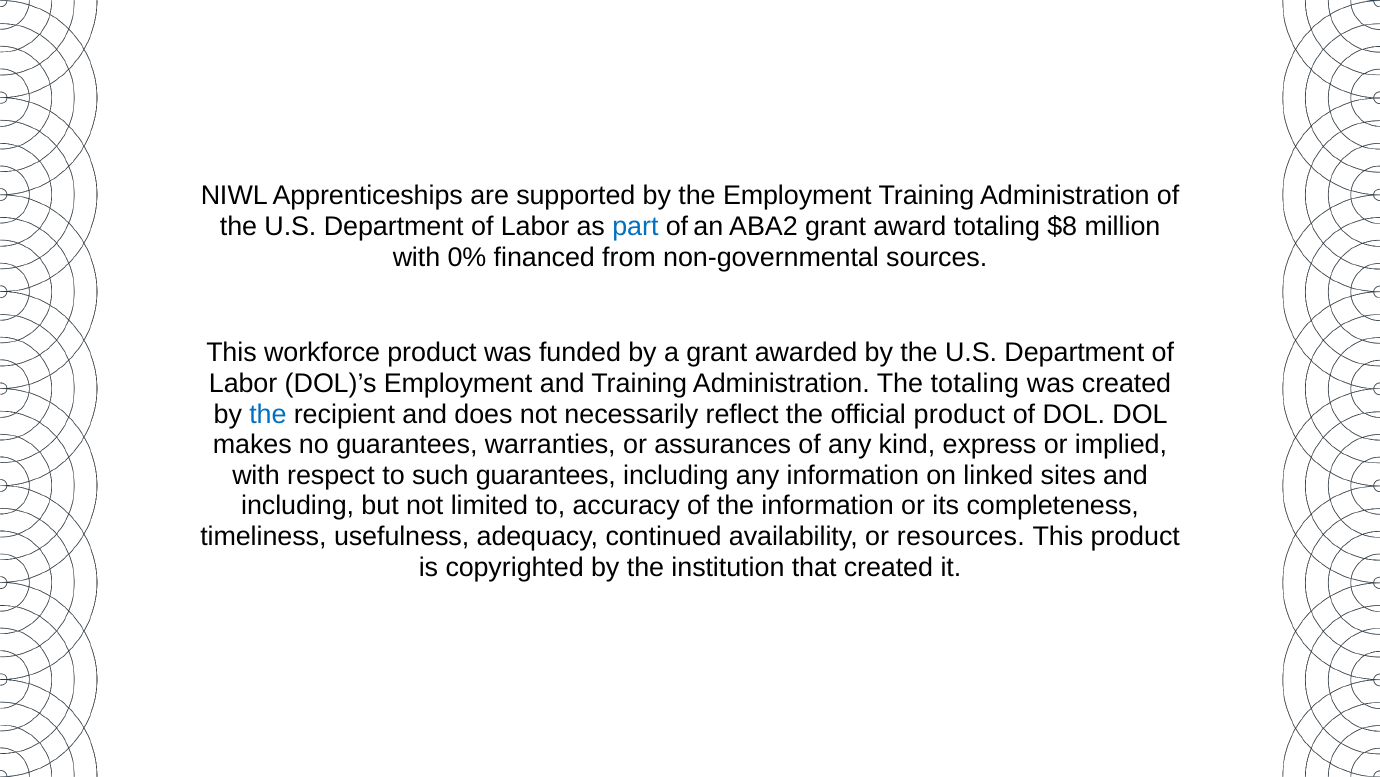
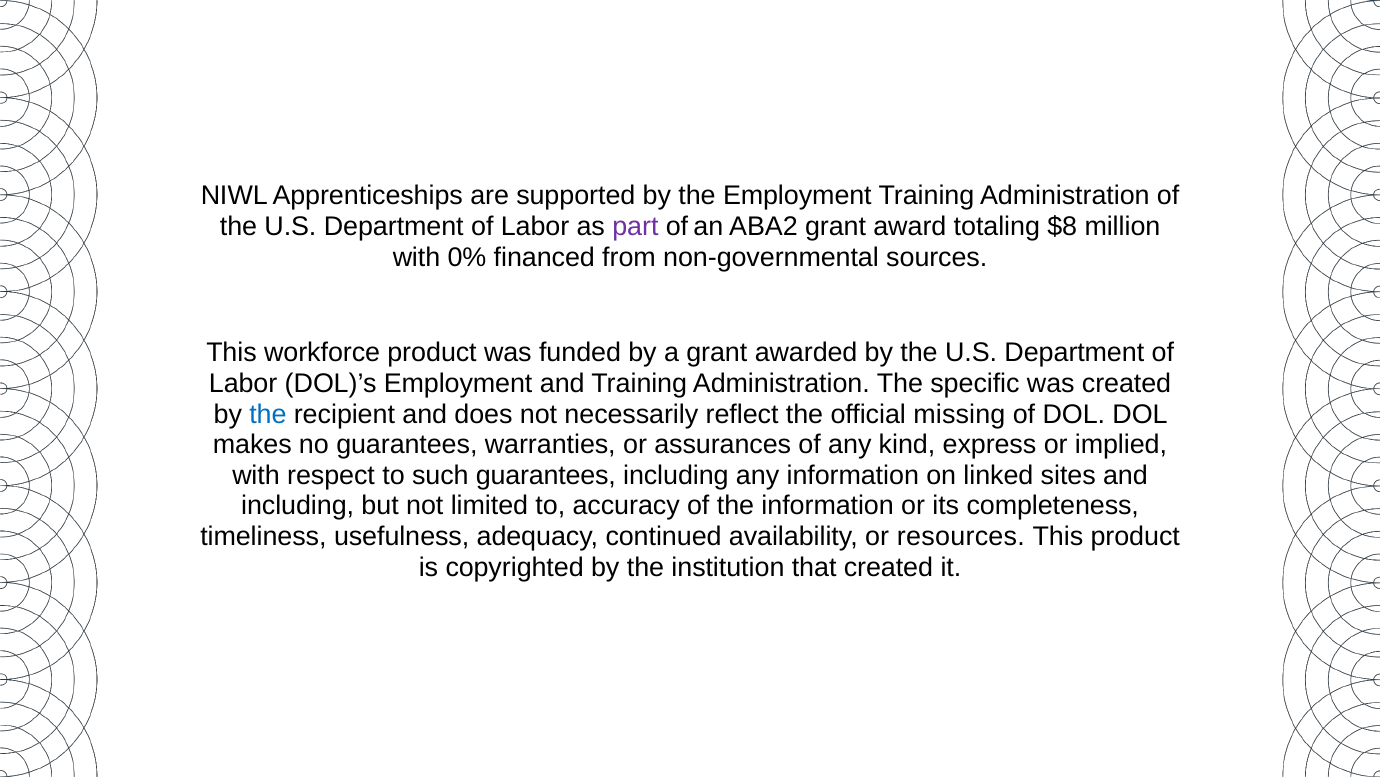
part colour: blue -> purple
The totaling: totaling -> specific
official product: product -> missing
